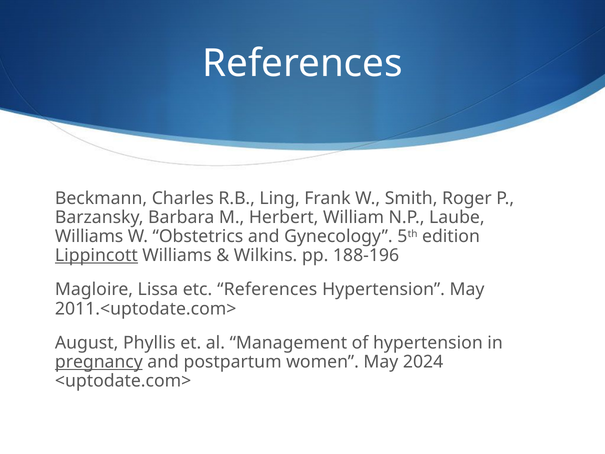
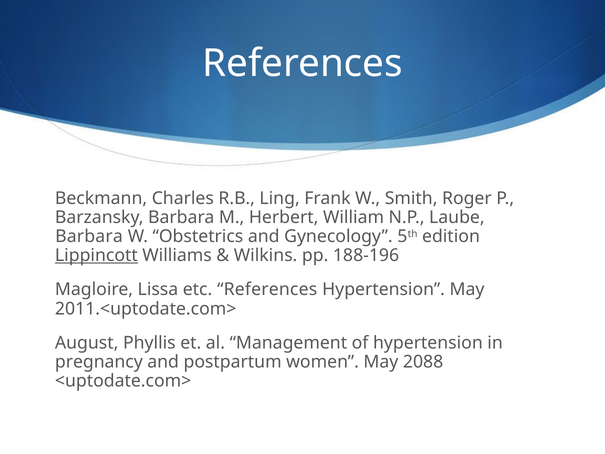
Williams at (89, 236): Williams -> Barbara
pregnancy underline: present -> none
2024: 2024 -> 2088
